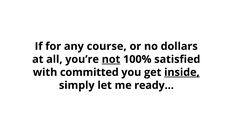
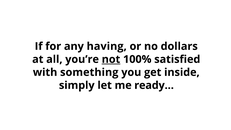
course: course -> having
committed: committed -> something
inside underline: present -> none
